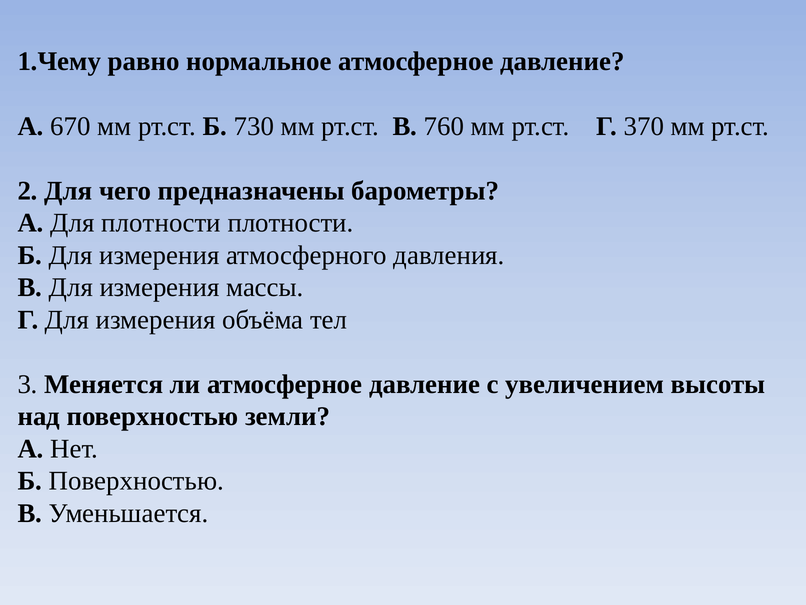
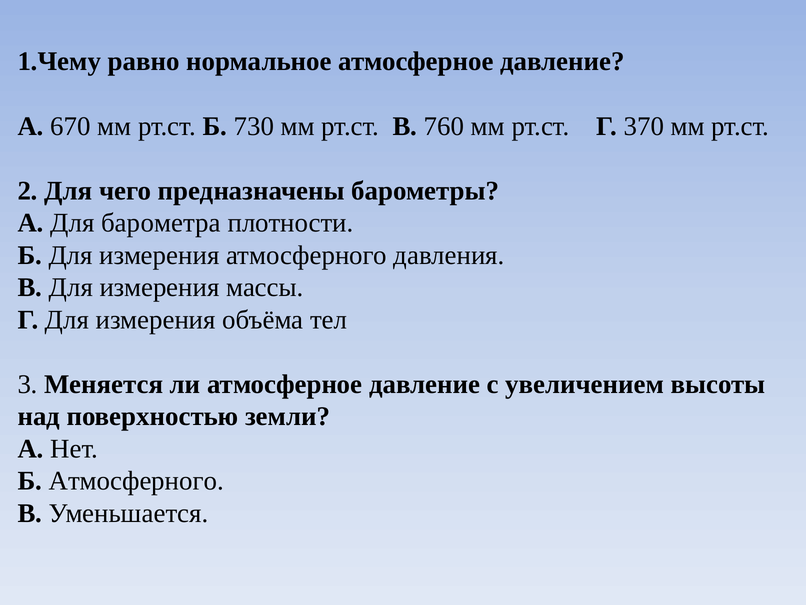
Для плотности: плотности -> барометра
Б Поверхностью: Поверхностью -> Атмосферного
